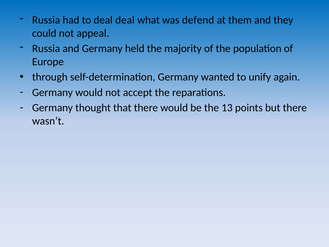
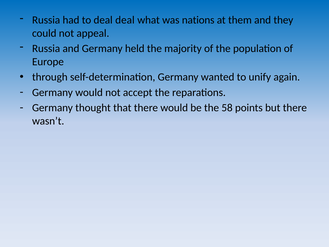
defend: defend -> nations
13: 13 -> 58
